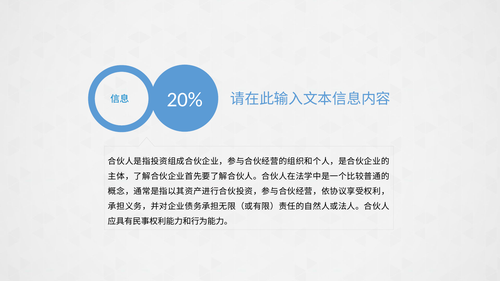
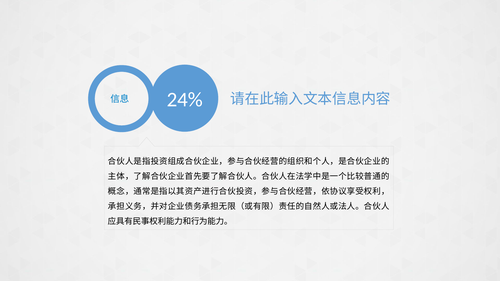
20%: 20% -> 24%
